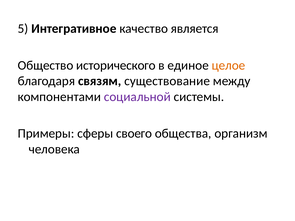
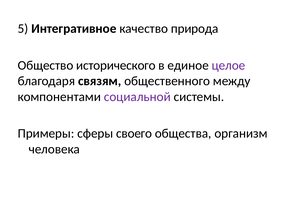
является: является -> природа
целое colour: orange -> purple
существование: существование -> общественного
